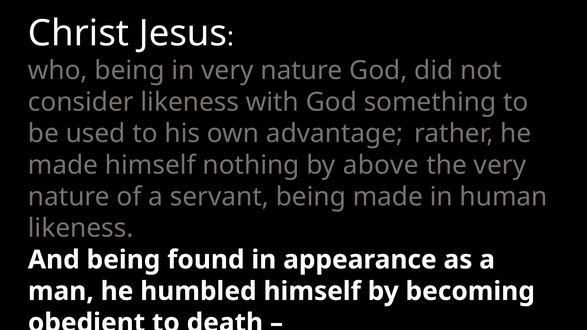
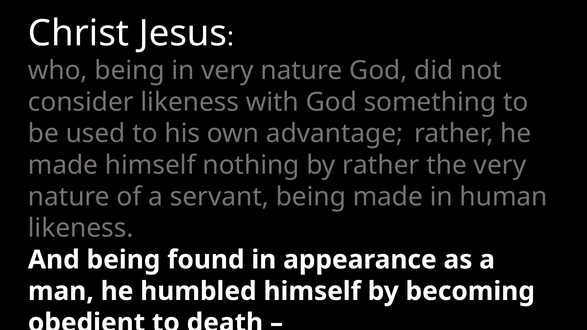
by above: above -> rather
